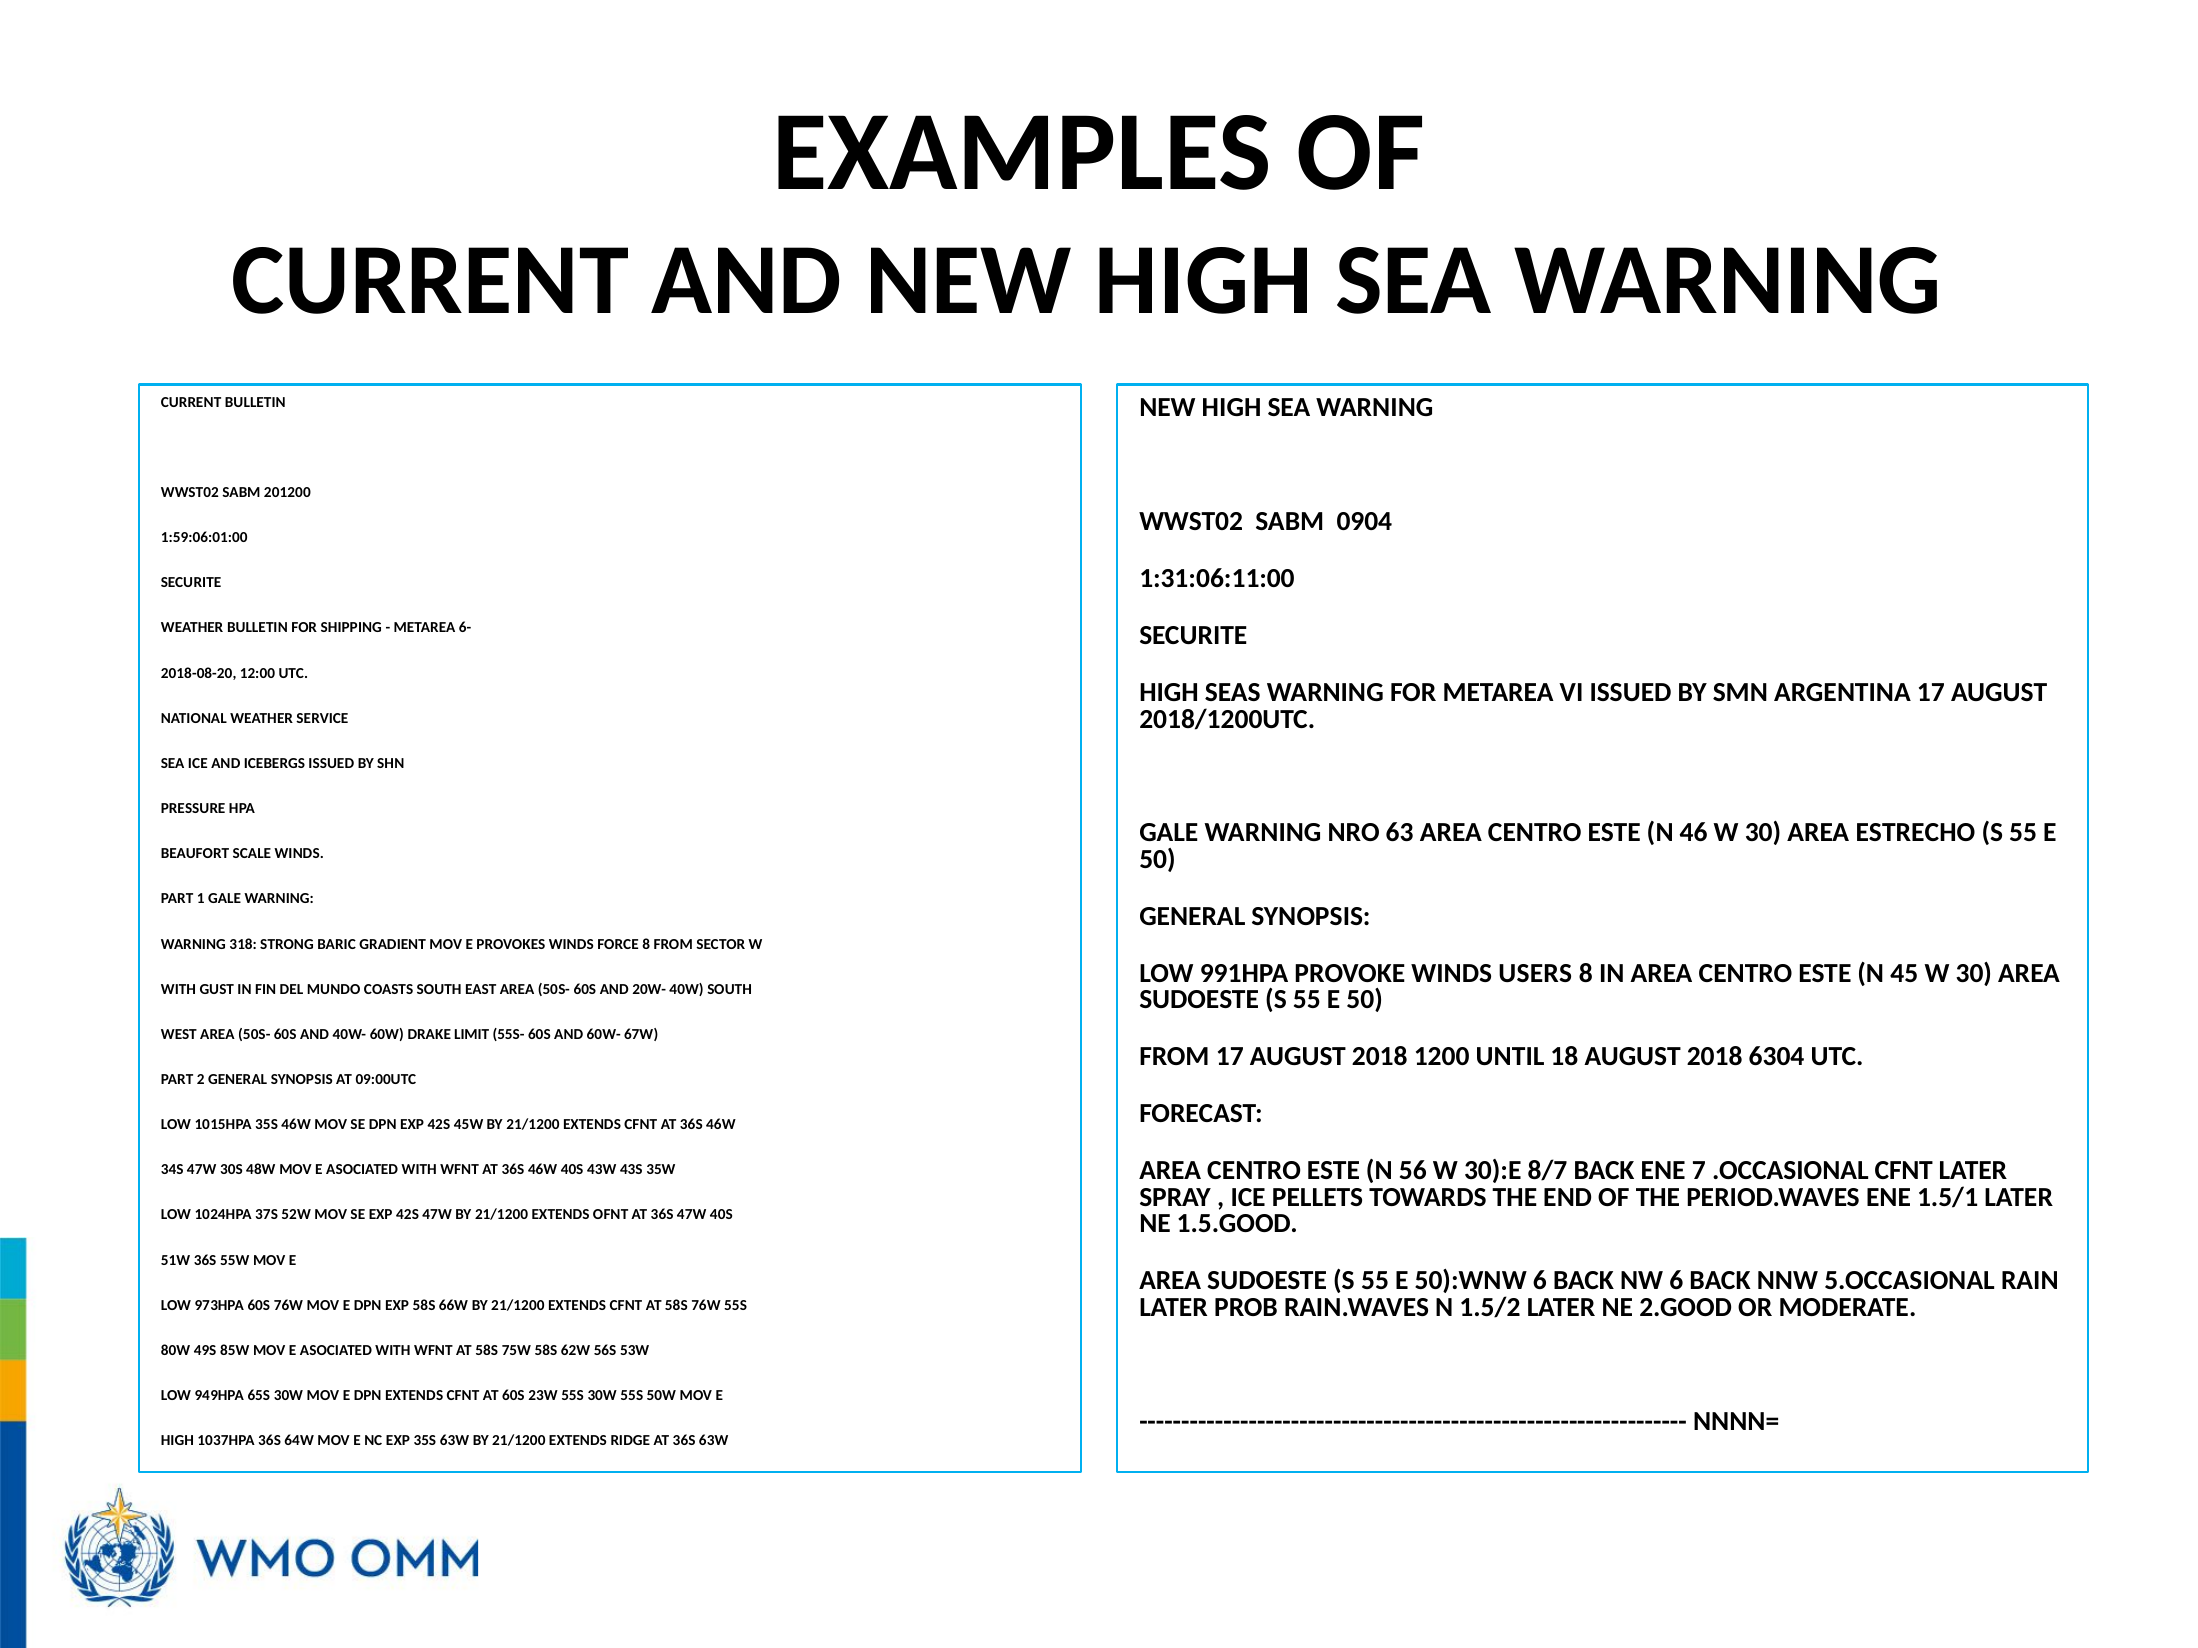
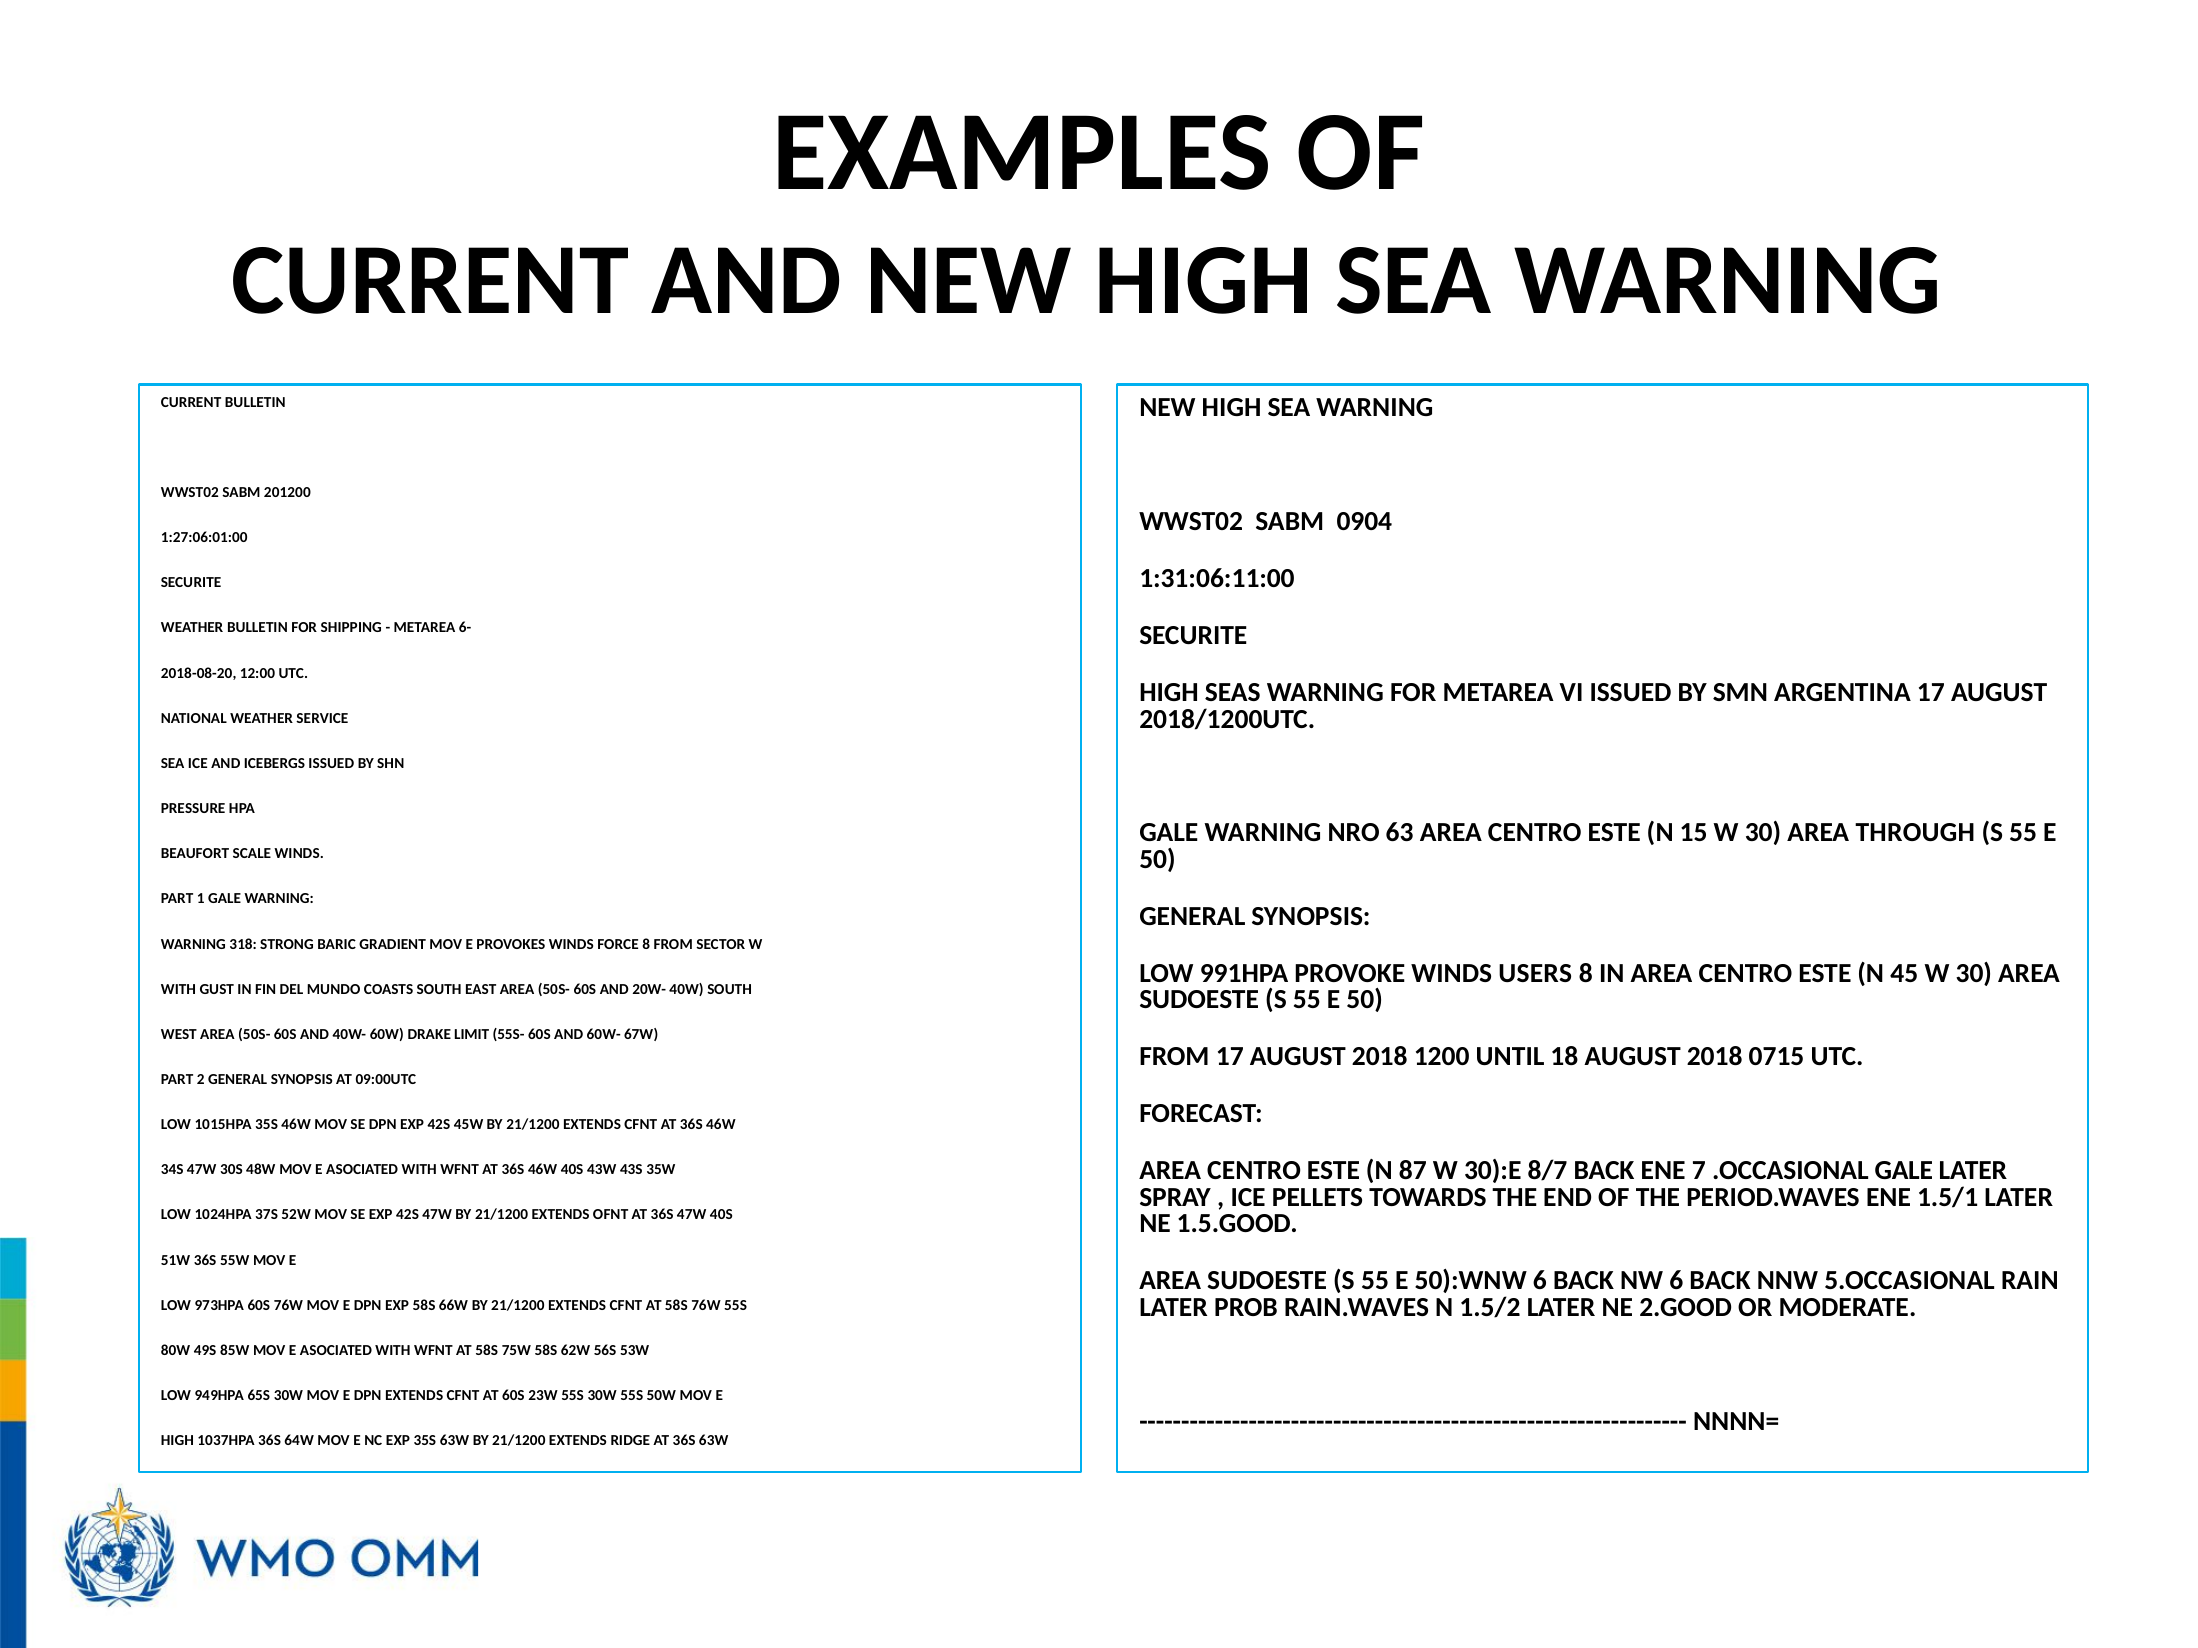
1:59:06:01:00: 1:59:06:01:00 -> 1:27:06:01:00
46: 46 -> 15
ESTRECHO: ESTRECHO -> THROUGH
6304: 6304 -> 0715
56: 56 -> 87
.OCCASIONAL CFNT: CFNT -> GALE
